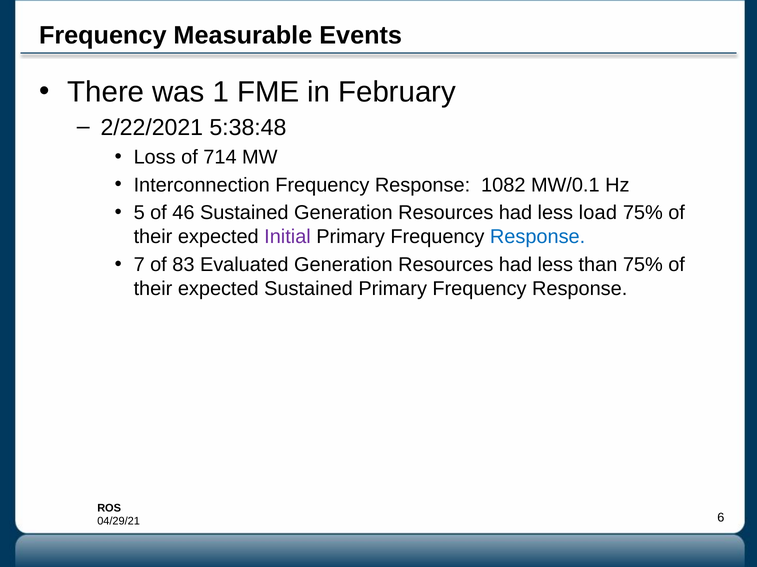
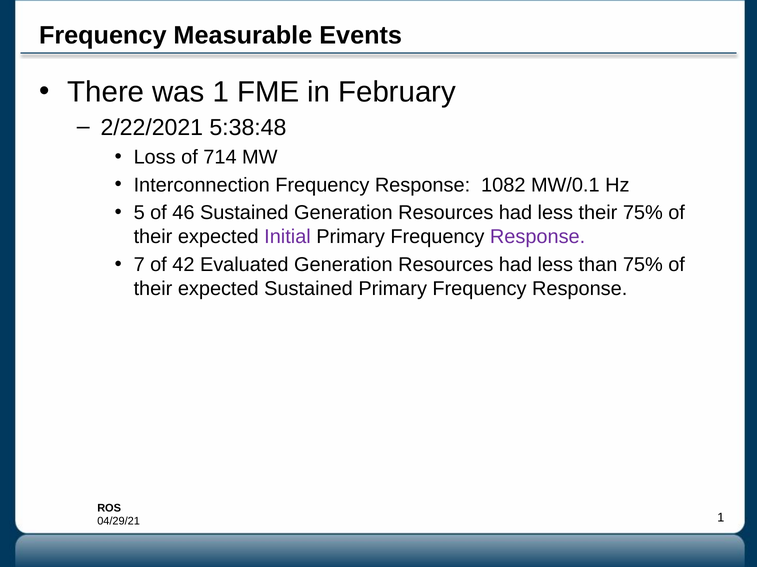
less load: load -> their
Response at (538, 237) colour: blue -> purple
83: 83 -> 42
6 at (721, 518): 6 -> 1
